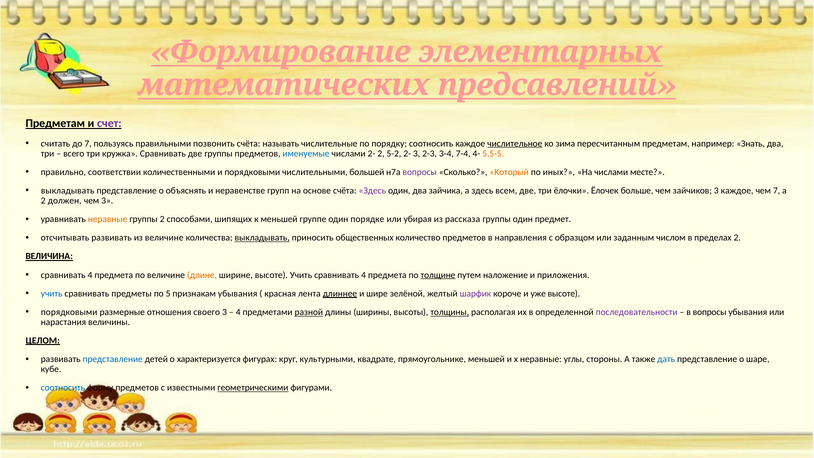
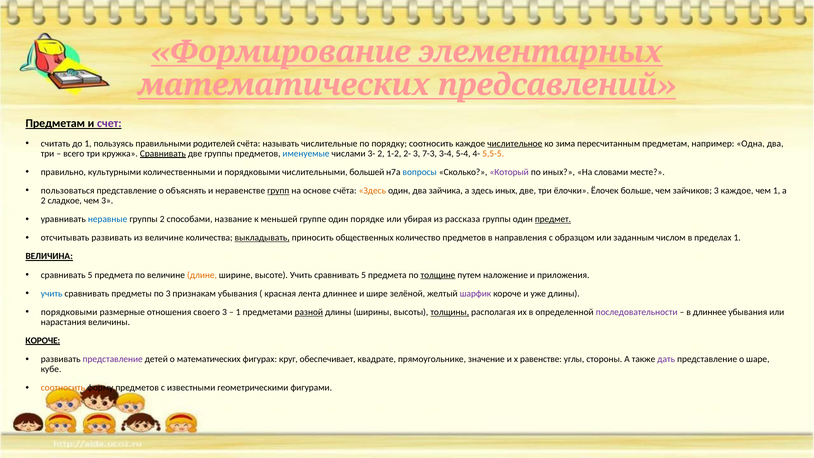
до 7: 7 -> 1
позвонить: позвонить -> родителей
Знать: Знать -> Одна
Сравнивать at (163, 153) underline: none -> present
числами 2-: 2- -> 3-
5-2: 5-2 -> 1-2
2-3: 2-3 -> 7-3
7-4: 7-4 -> 5-4
соответствии: соответствии -> культурными
вопросы at (420, 172) colour: purple -> blue
Который colour: orange -> purple
На числами: числами -> словами
выкладывать at (68, 191): выкладывать -> пользоваться
групп underline: none -> present
Здесь at (372, 191) colour: purple -> orange
здесь всем: всем -> иных
чем 7: 7 -> 1
должен: должен -> сладкое
неравные at (108, 219) colour: orange -> blue
шипящих: шипящих -> название
предмет underline: none -> present
пределах 2: 2 -> 1
4 at (90, 275): 4 -> 5
Учить сравнивать 4: 4 -> 5
по 5: 5 -> 3
длиннее at (340, 293) underline: present -> none
уже высоте: высоте -> длины
4 at (238, 312): 4 -> 1
в вопросы: вопросы -> длиннее
ЦЕЛОМ at (43, 341): ЦЕЛОМ -> КОРОЧЕ
представление at (113, 359) colour: blue -> purple
о характеризуется: характеризуется -> математических
культурными: культурными -> обеспечивает
прямоугольнике меньшей: меньшей -> значение
х неравные: неравные -> равенстве
дать colour: blue -> purple
соотносить at (63, 388) colour: blue -> orange
геометрическими underline: present -> none
